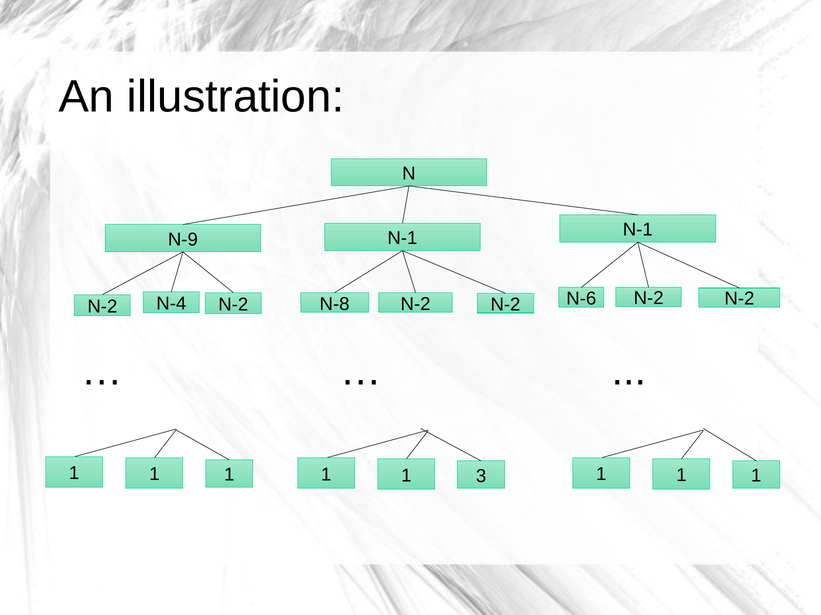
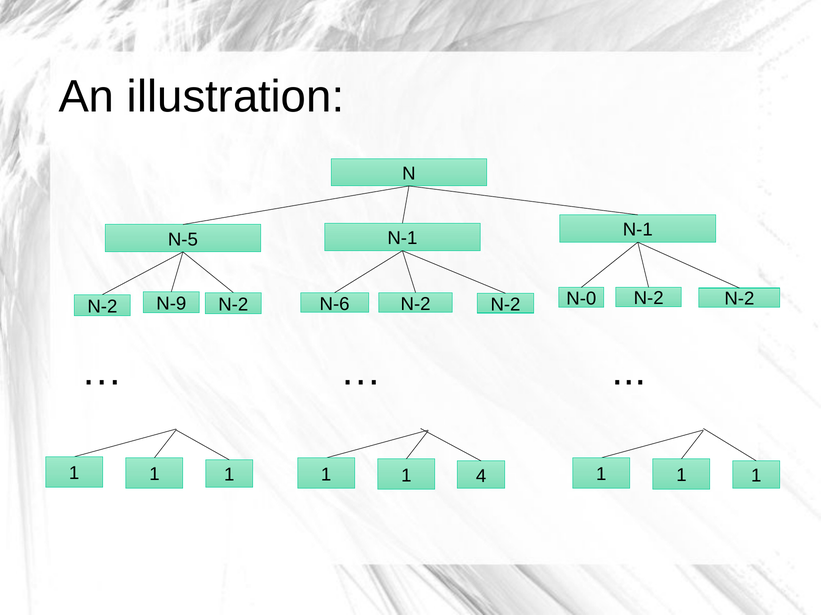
N-9: N-9 -> N-5
N-6: N-6 -> N-0
N-4: N-4 -> N-9
N-8: N-8 -> N-6
3: 3 -> 4
